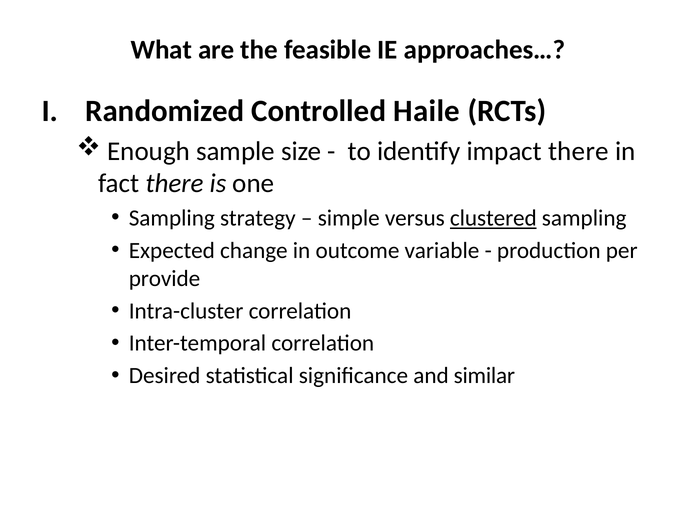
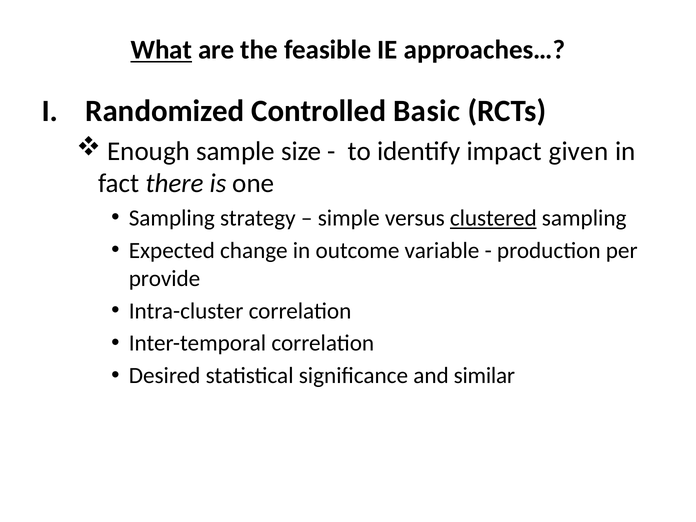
What underline: none -> present
Haile: Haile -> Basic
impact there: there -> given
